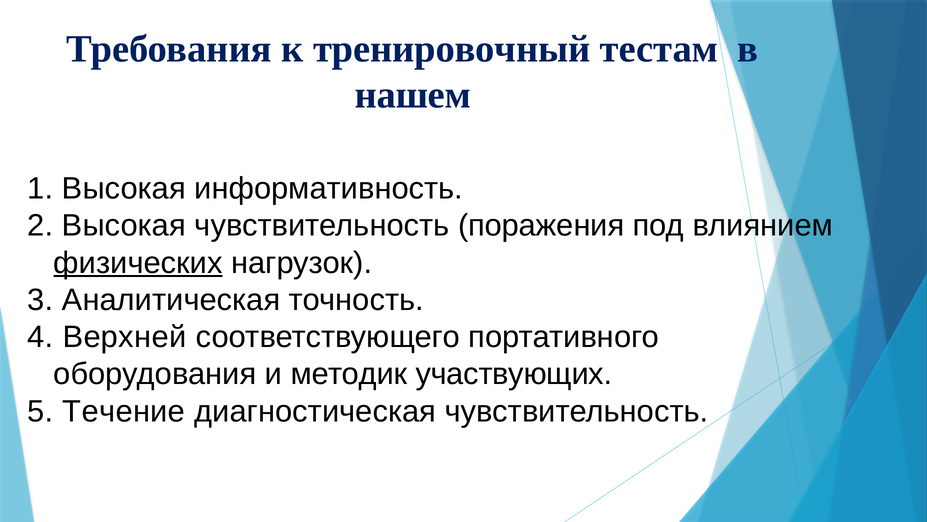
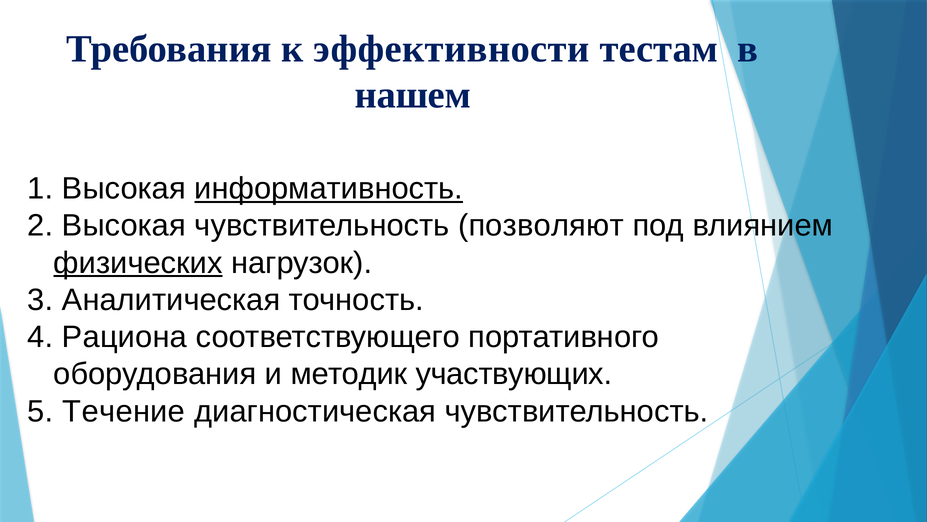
тренировочный: тренировочный -> эффективности
информативность underline: none -> present
поражения: поражения -> позволяют
Верхней: Верхней -> Рациона
